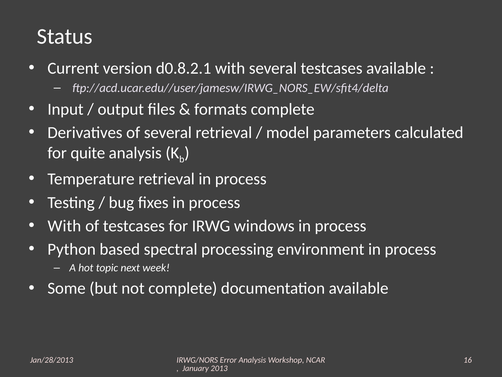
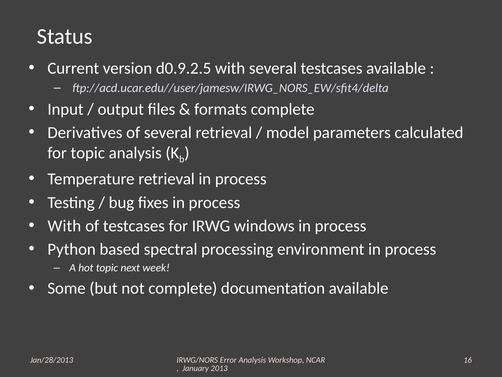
d0.8.2.1: d0.8.2.1 -> d0.9.2.5
for quite: quite -> topic
